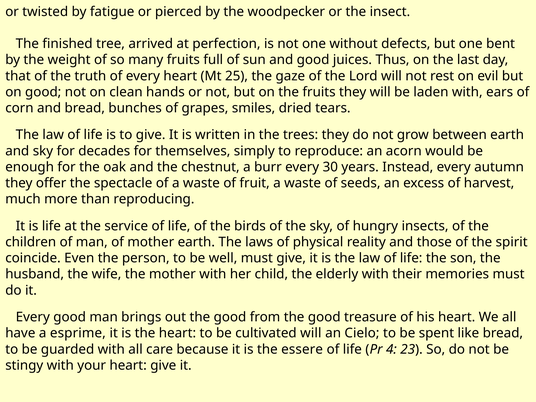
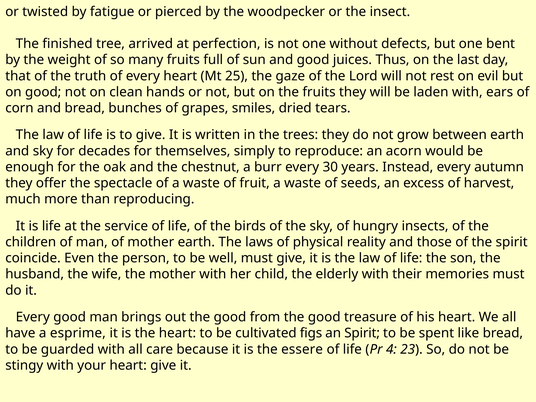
cultivated will: will -> figs
an Cielo: Cielo -> Spirit
